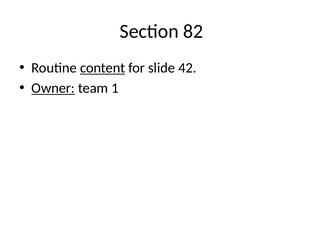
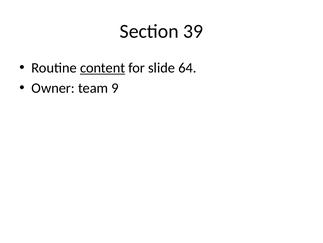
82: 82 -> 39
42: 42 -> 64
Owner underline: present -> none
1: 1 -> 9
